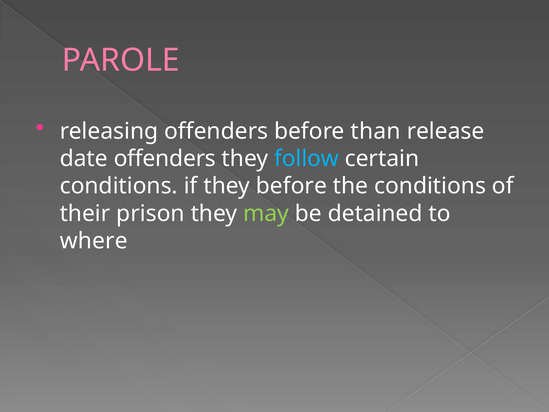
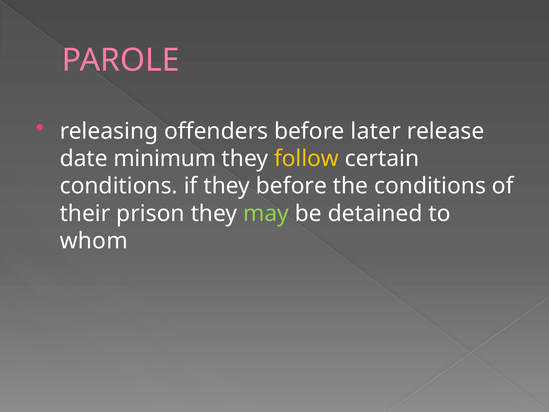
than: than -> later
date offenders: offenders -> minimum
follow colour: light blue -> yellow
where: where -> whom
